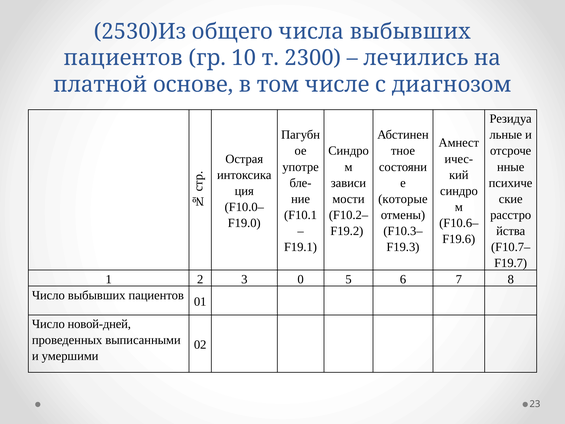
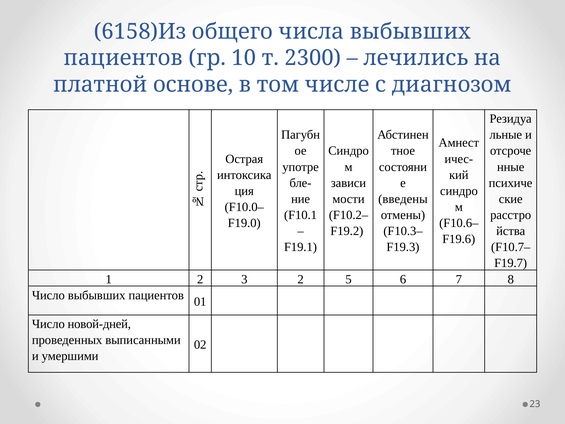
2530)Из: 2530)Из -> 6158)Из
которые: которые -> введены
3 0: 0 -> 2
